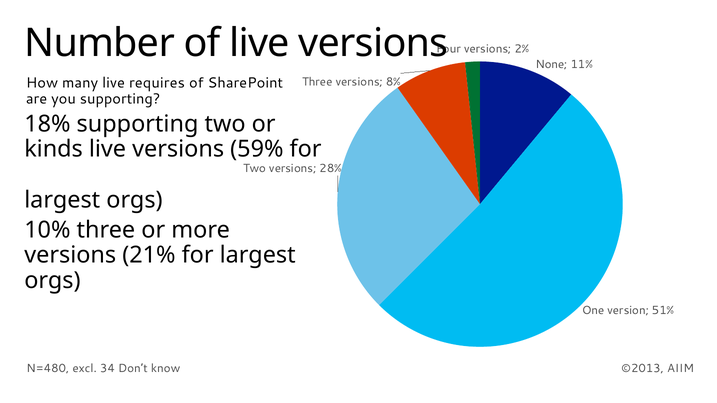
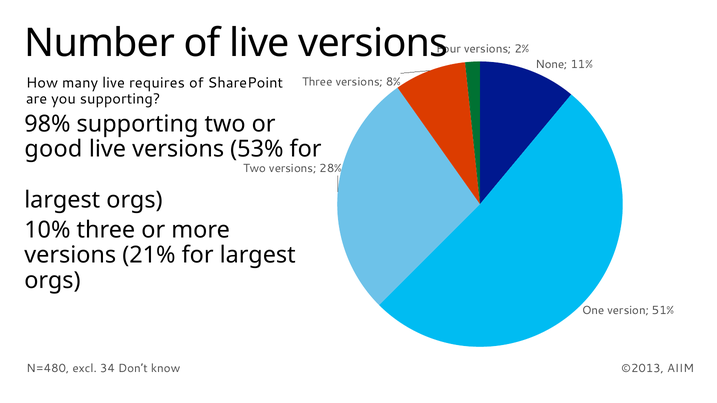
18%: 18% -> 98%
kinds: kinds -> good
59%: 59% -> 53%
